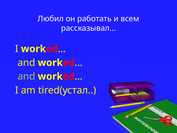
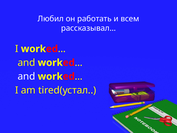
and at (26, 76) colour: light green -> white
